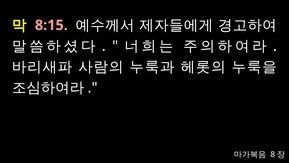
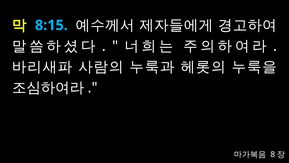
8:15 colour: pink -> light blue
